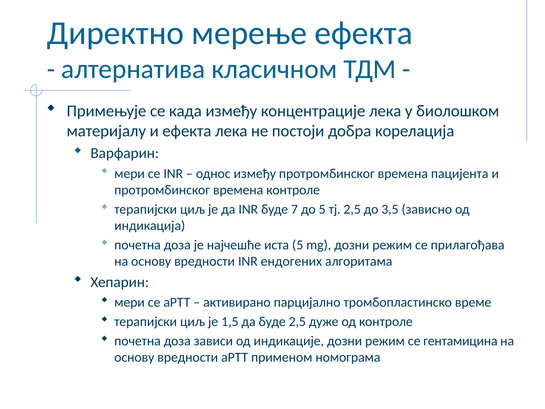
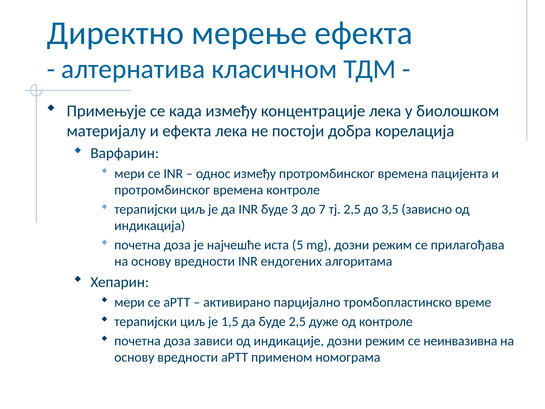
7: 7 -> 3
до 5: 5 -> 7
гентамицина: гентамицина -> неинвазивна
